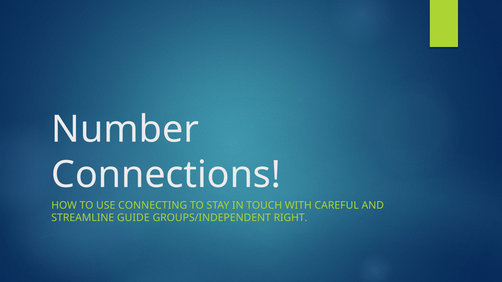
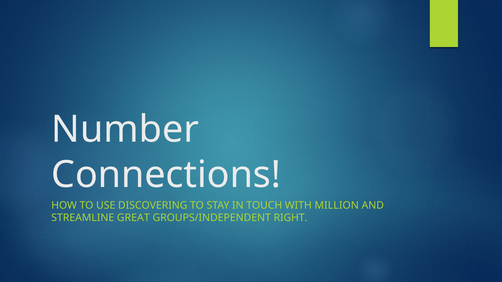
CONNECTING: CONNECTING -> DISCOVERING
CAREFUL: CAREFUL -> MILLION
GUIDE: GUIDE -> GREAT
